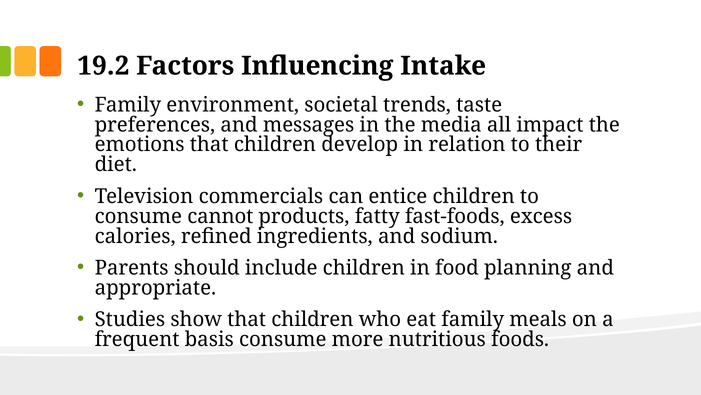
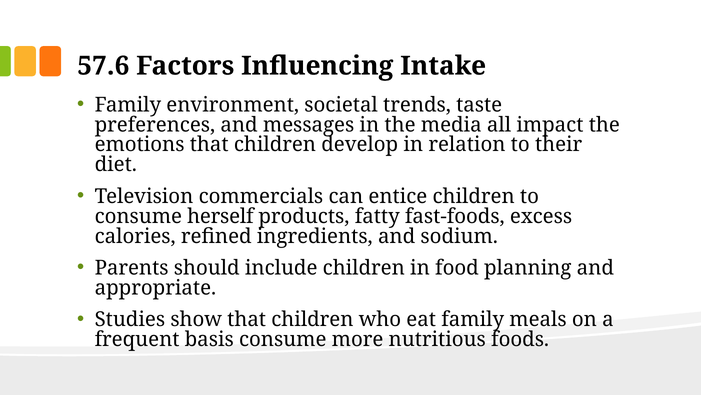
19.2: 19.2 -> 57.6
cannot: cannot -> herself
